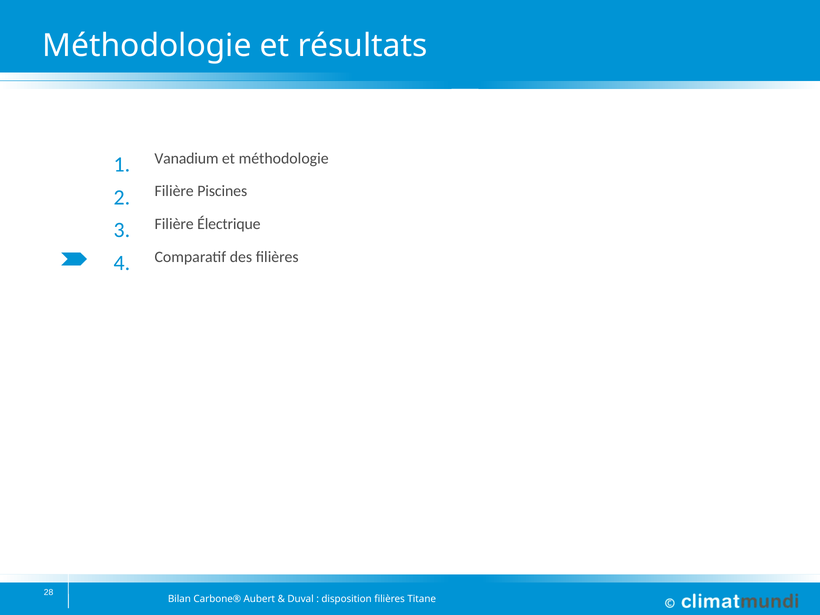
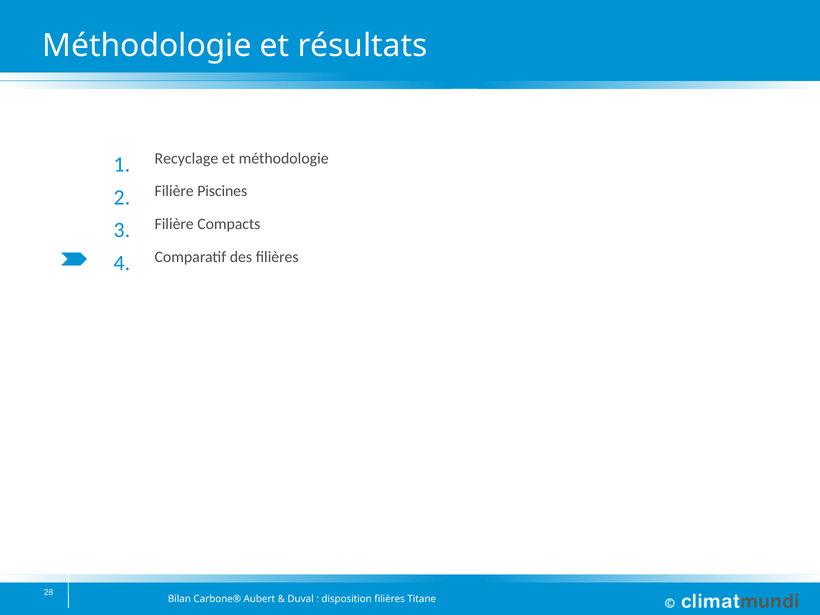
Vanadium: Vanadium -> Recyclage
Électrique: Électrique -> Compacts
